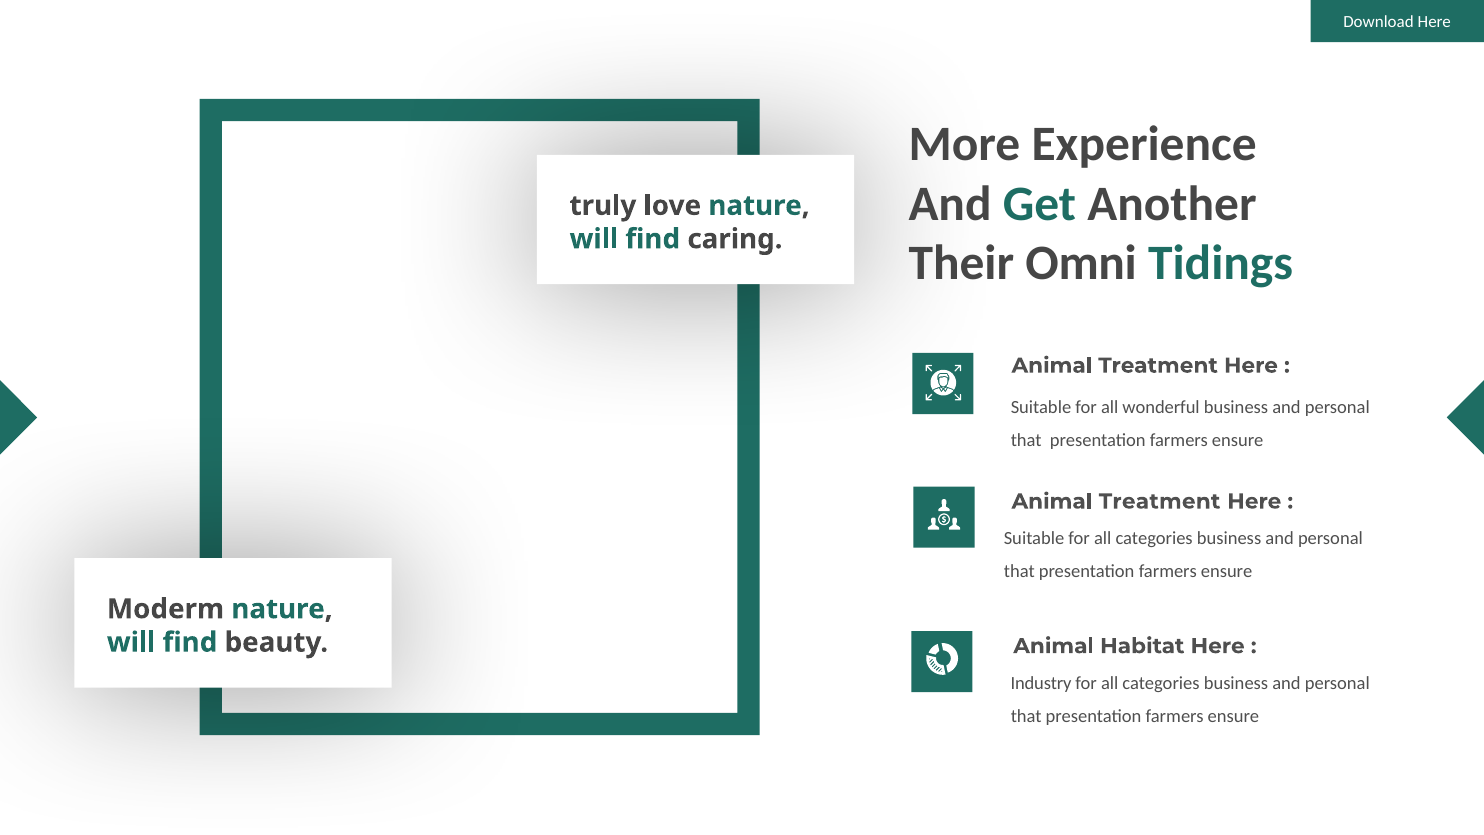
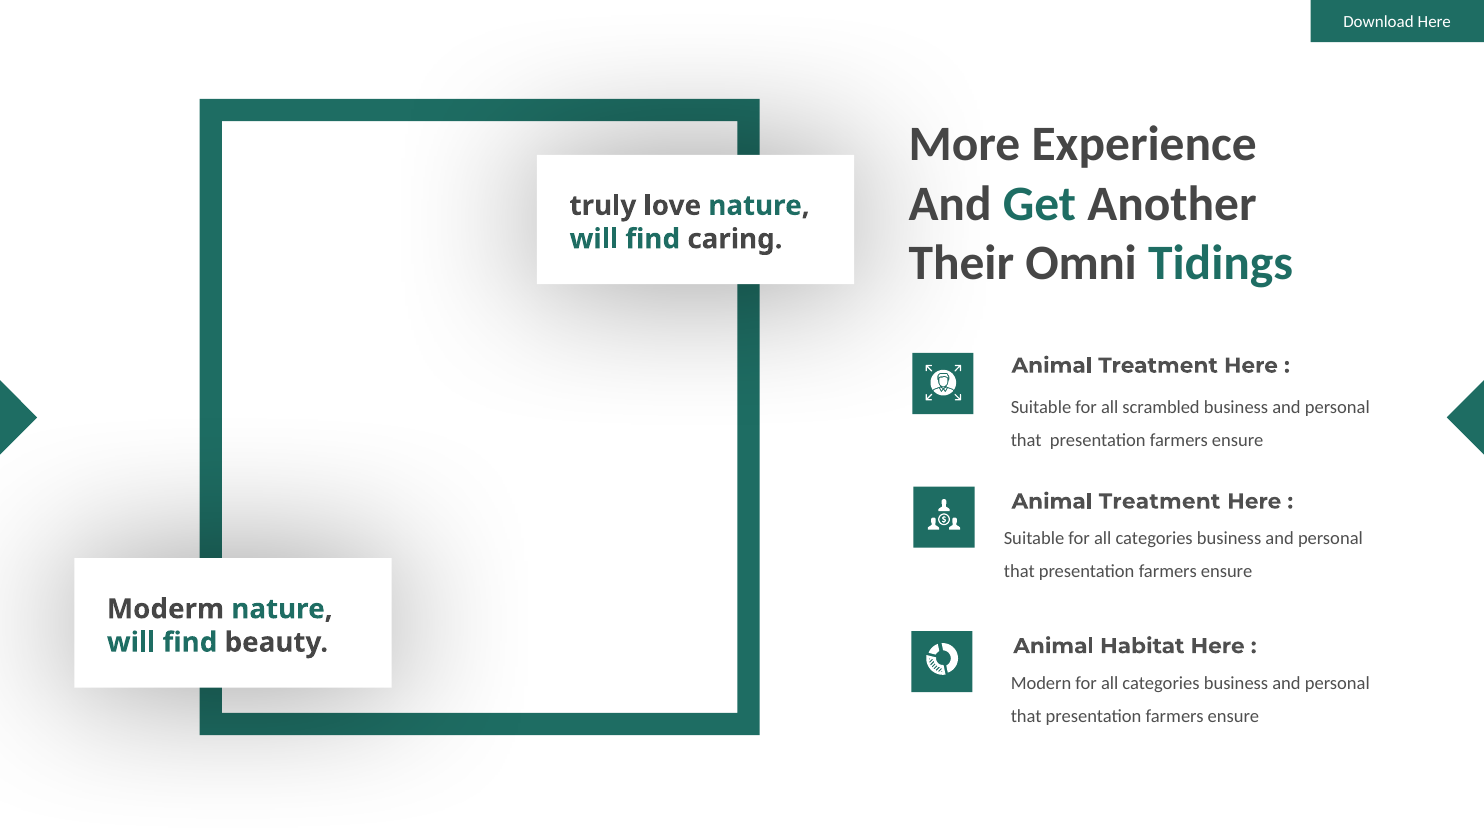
wonderful: wonderful -> scrambled
Industry: Industry -> Modern
